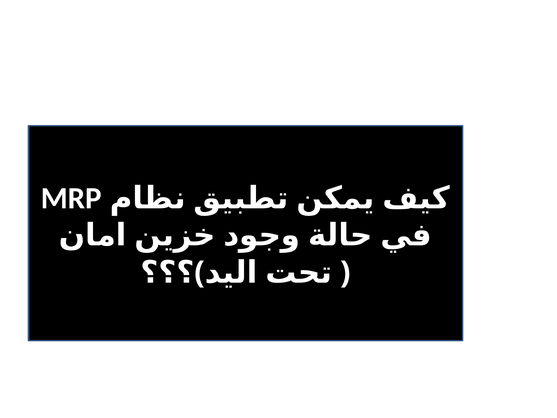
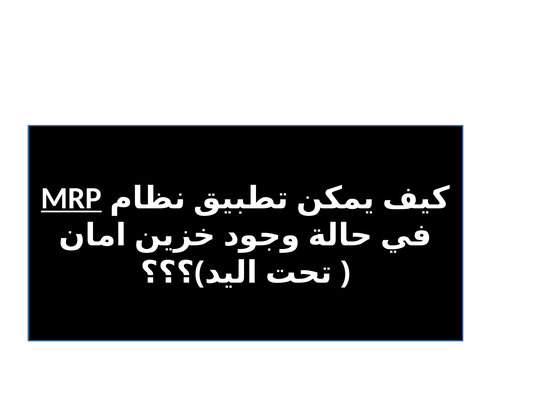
MRP underline: none -> present
